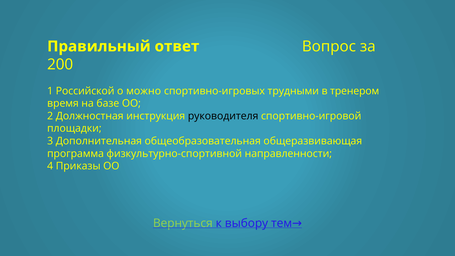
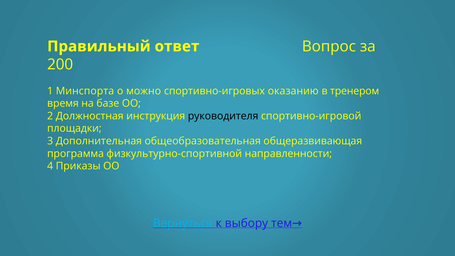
Российской: Российской -> Минспорта
трудными: трудными -> оказанию
Вернуться colour: light green -> light blue
